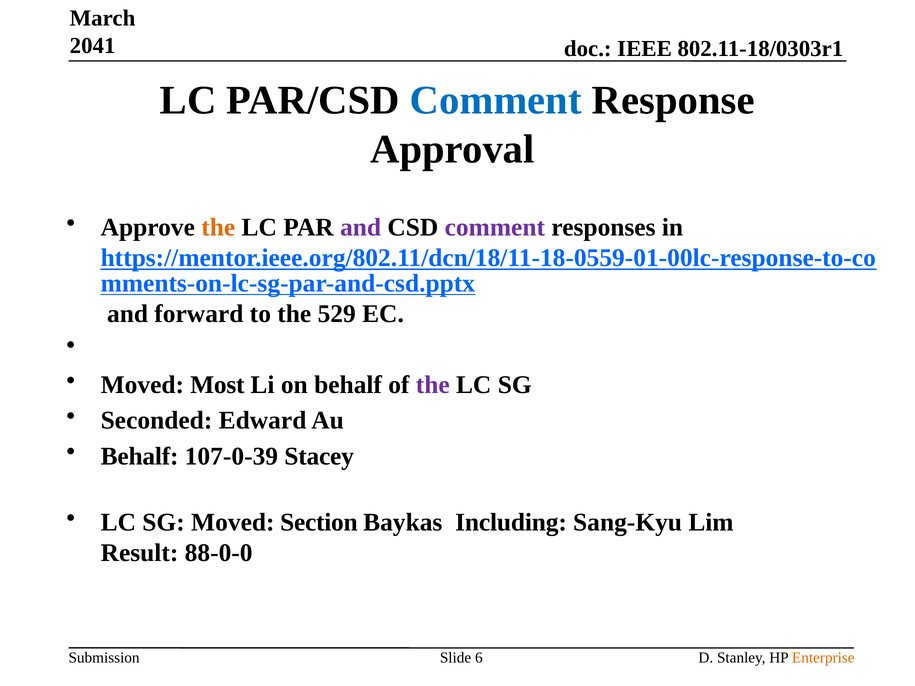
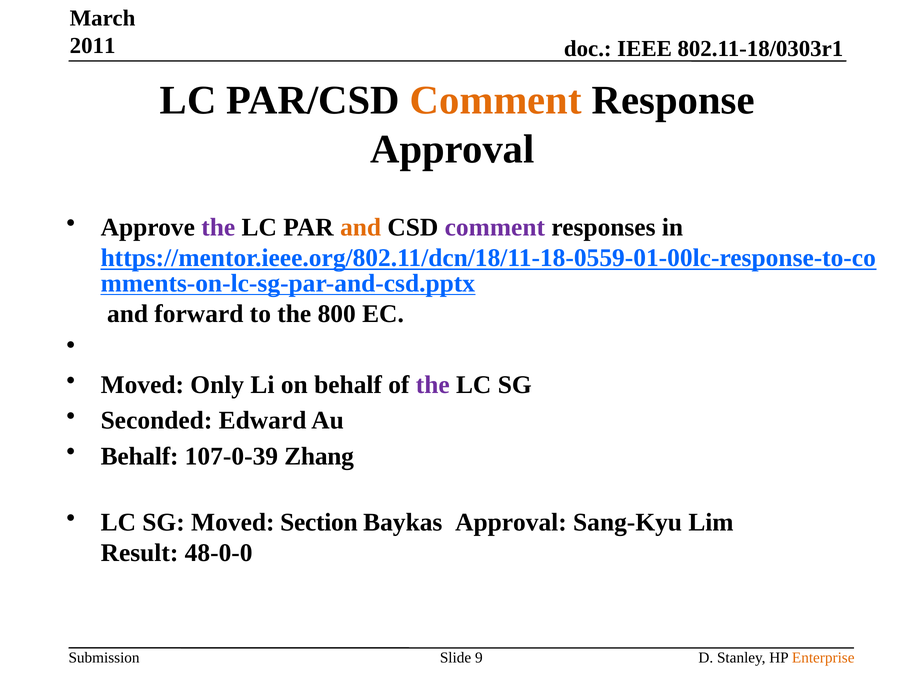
2041: 2041 -> 2011
Comment at (496, 100) colour: blue -> orange
the at (218, 227) colour: orange -> purple
and at (361, 227) colour: purple -> orange
529: 529 -> 800
Most: Most -> Only
Stacey: Stacey -> Zhang
Baykas Including: Including -> Approval
88-0-0: 88-0-0 -> 48-0-0
6: 6 -> 9
